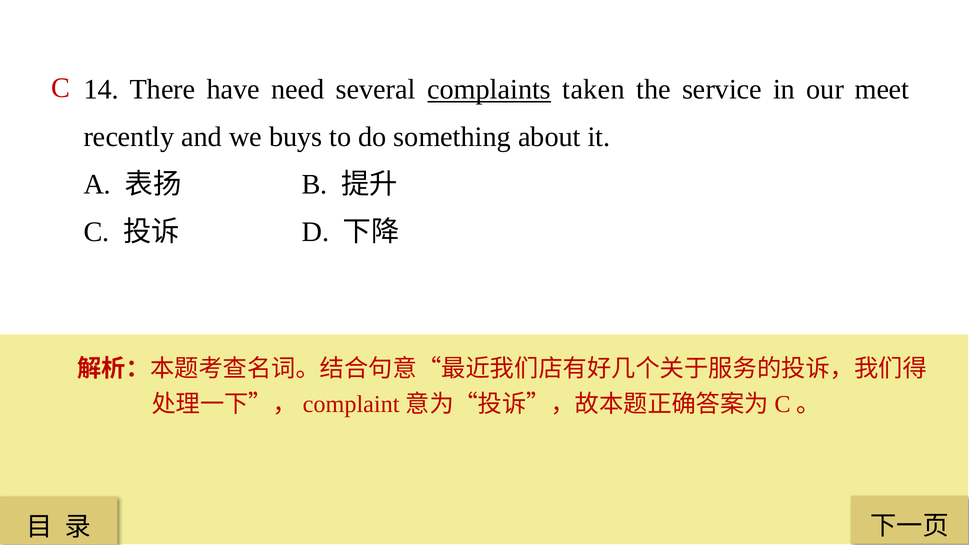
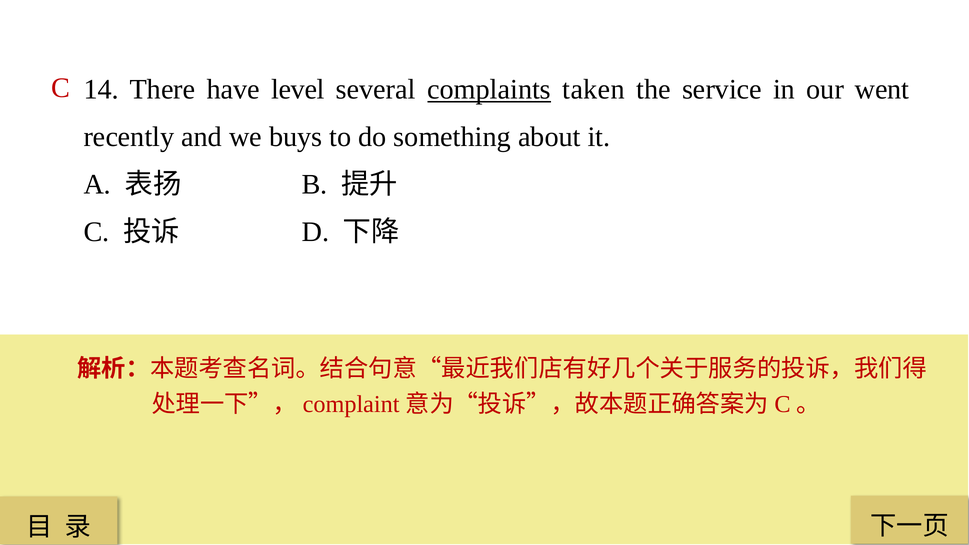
need: need -> level
meet: meet -> went
